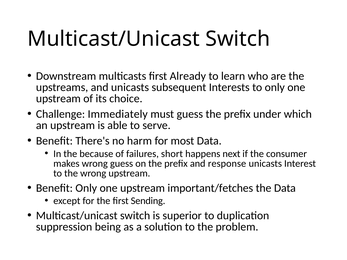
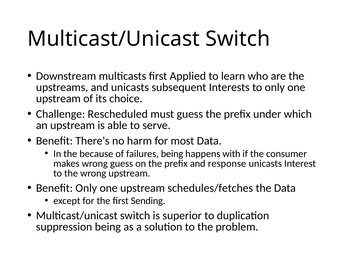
Already: Already -> Applied
Immediately: Immediately -> Rescheduled
failures short: short -> being
next: next -> with
important/fetches: important/fetches -> schedules/fetches
